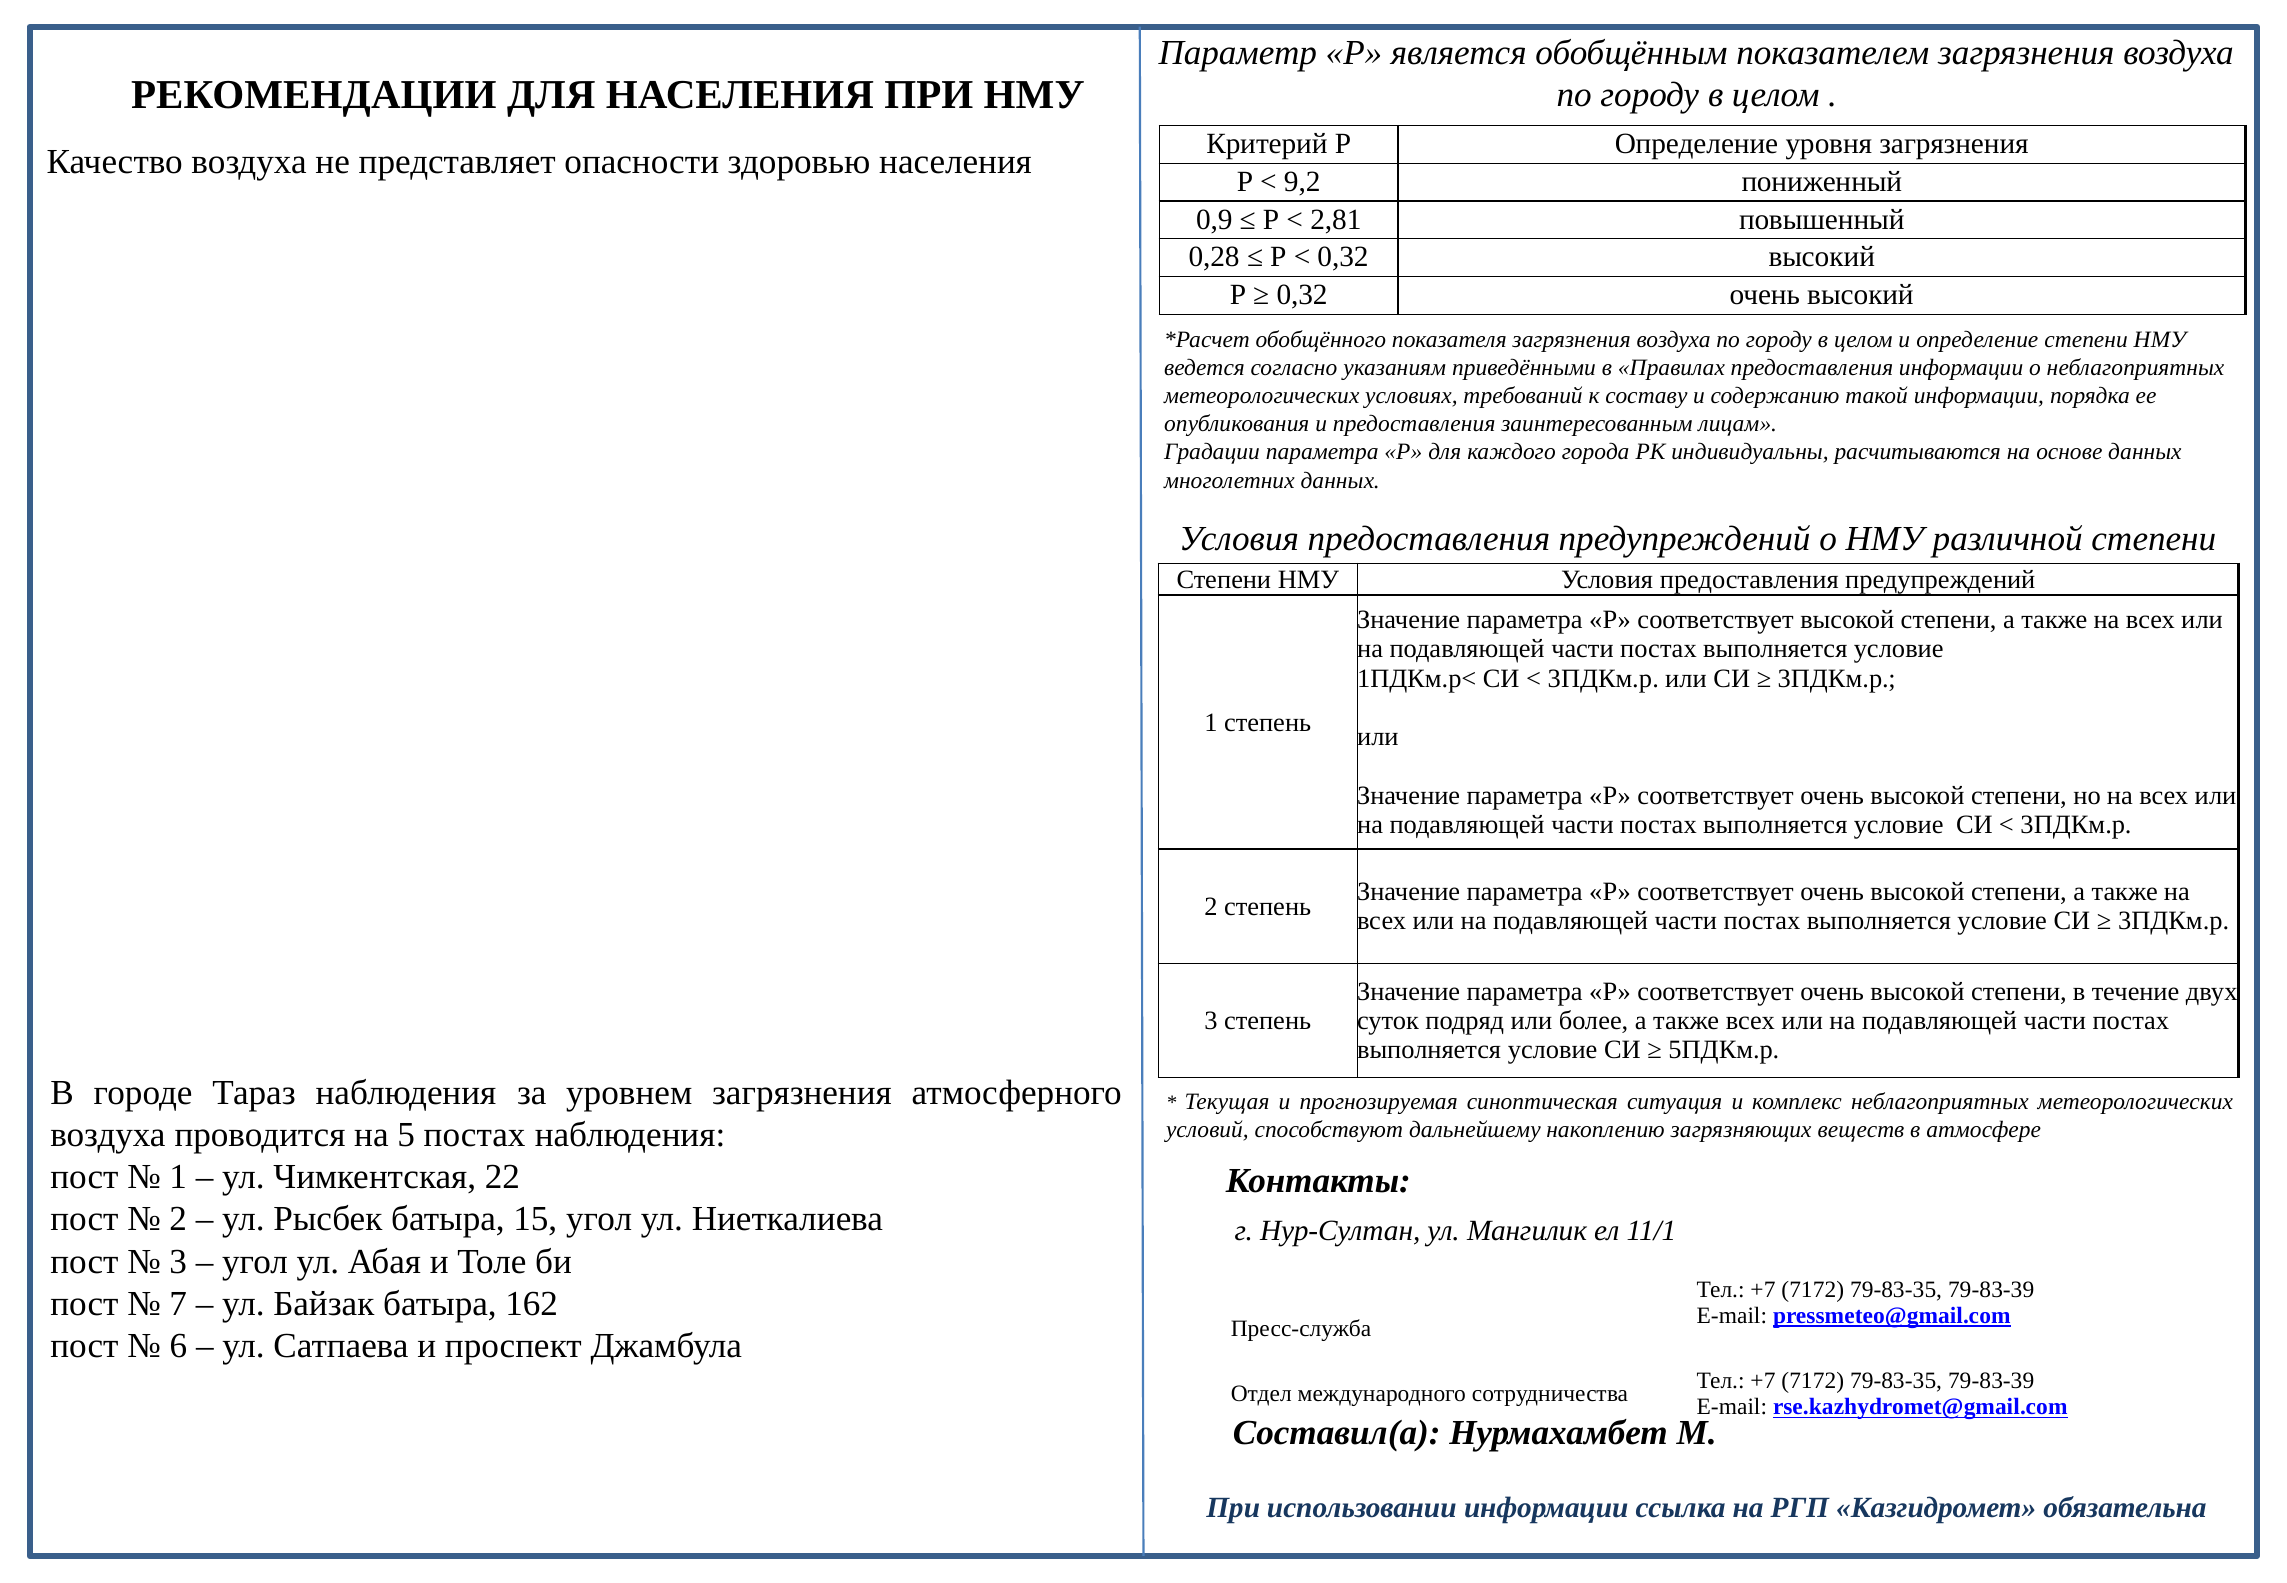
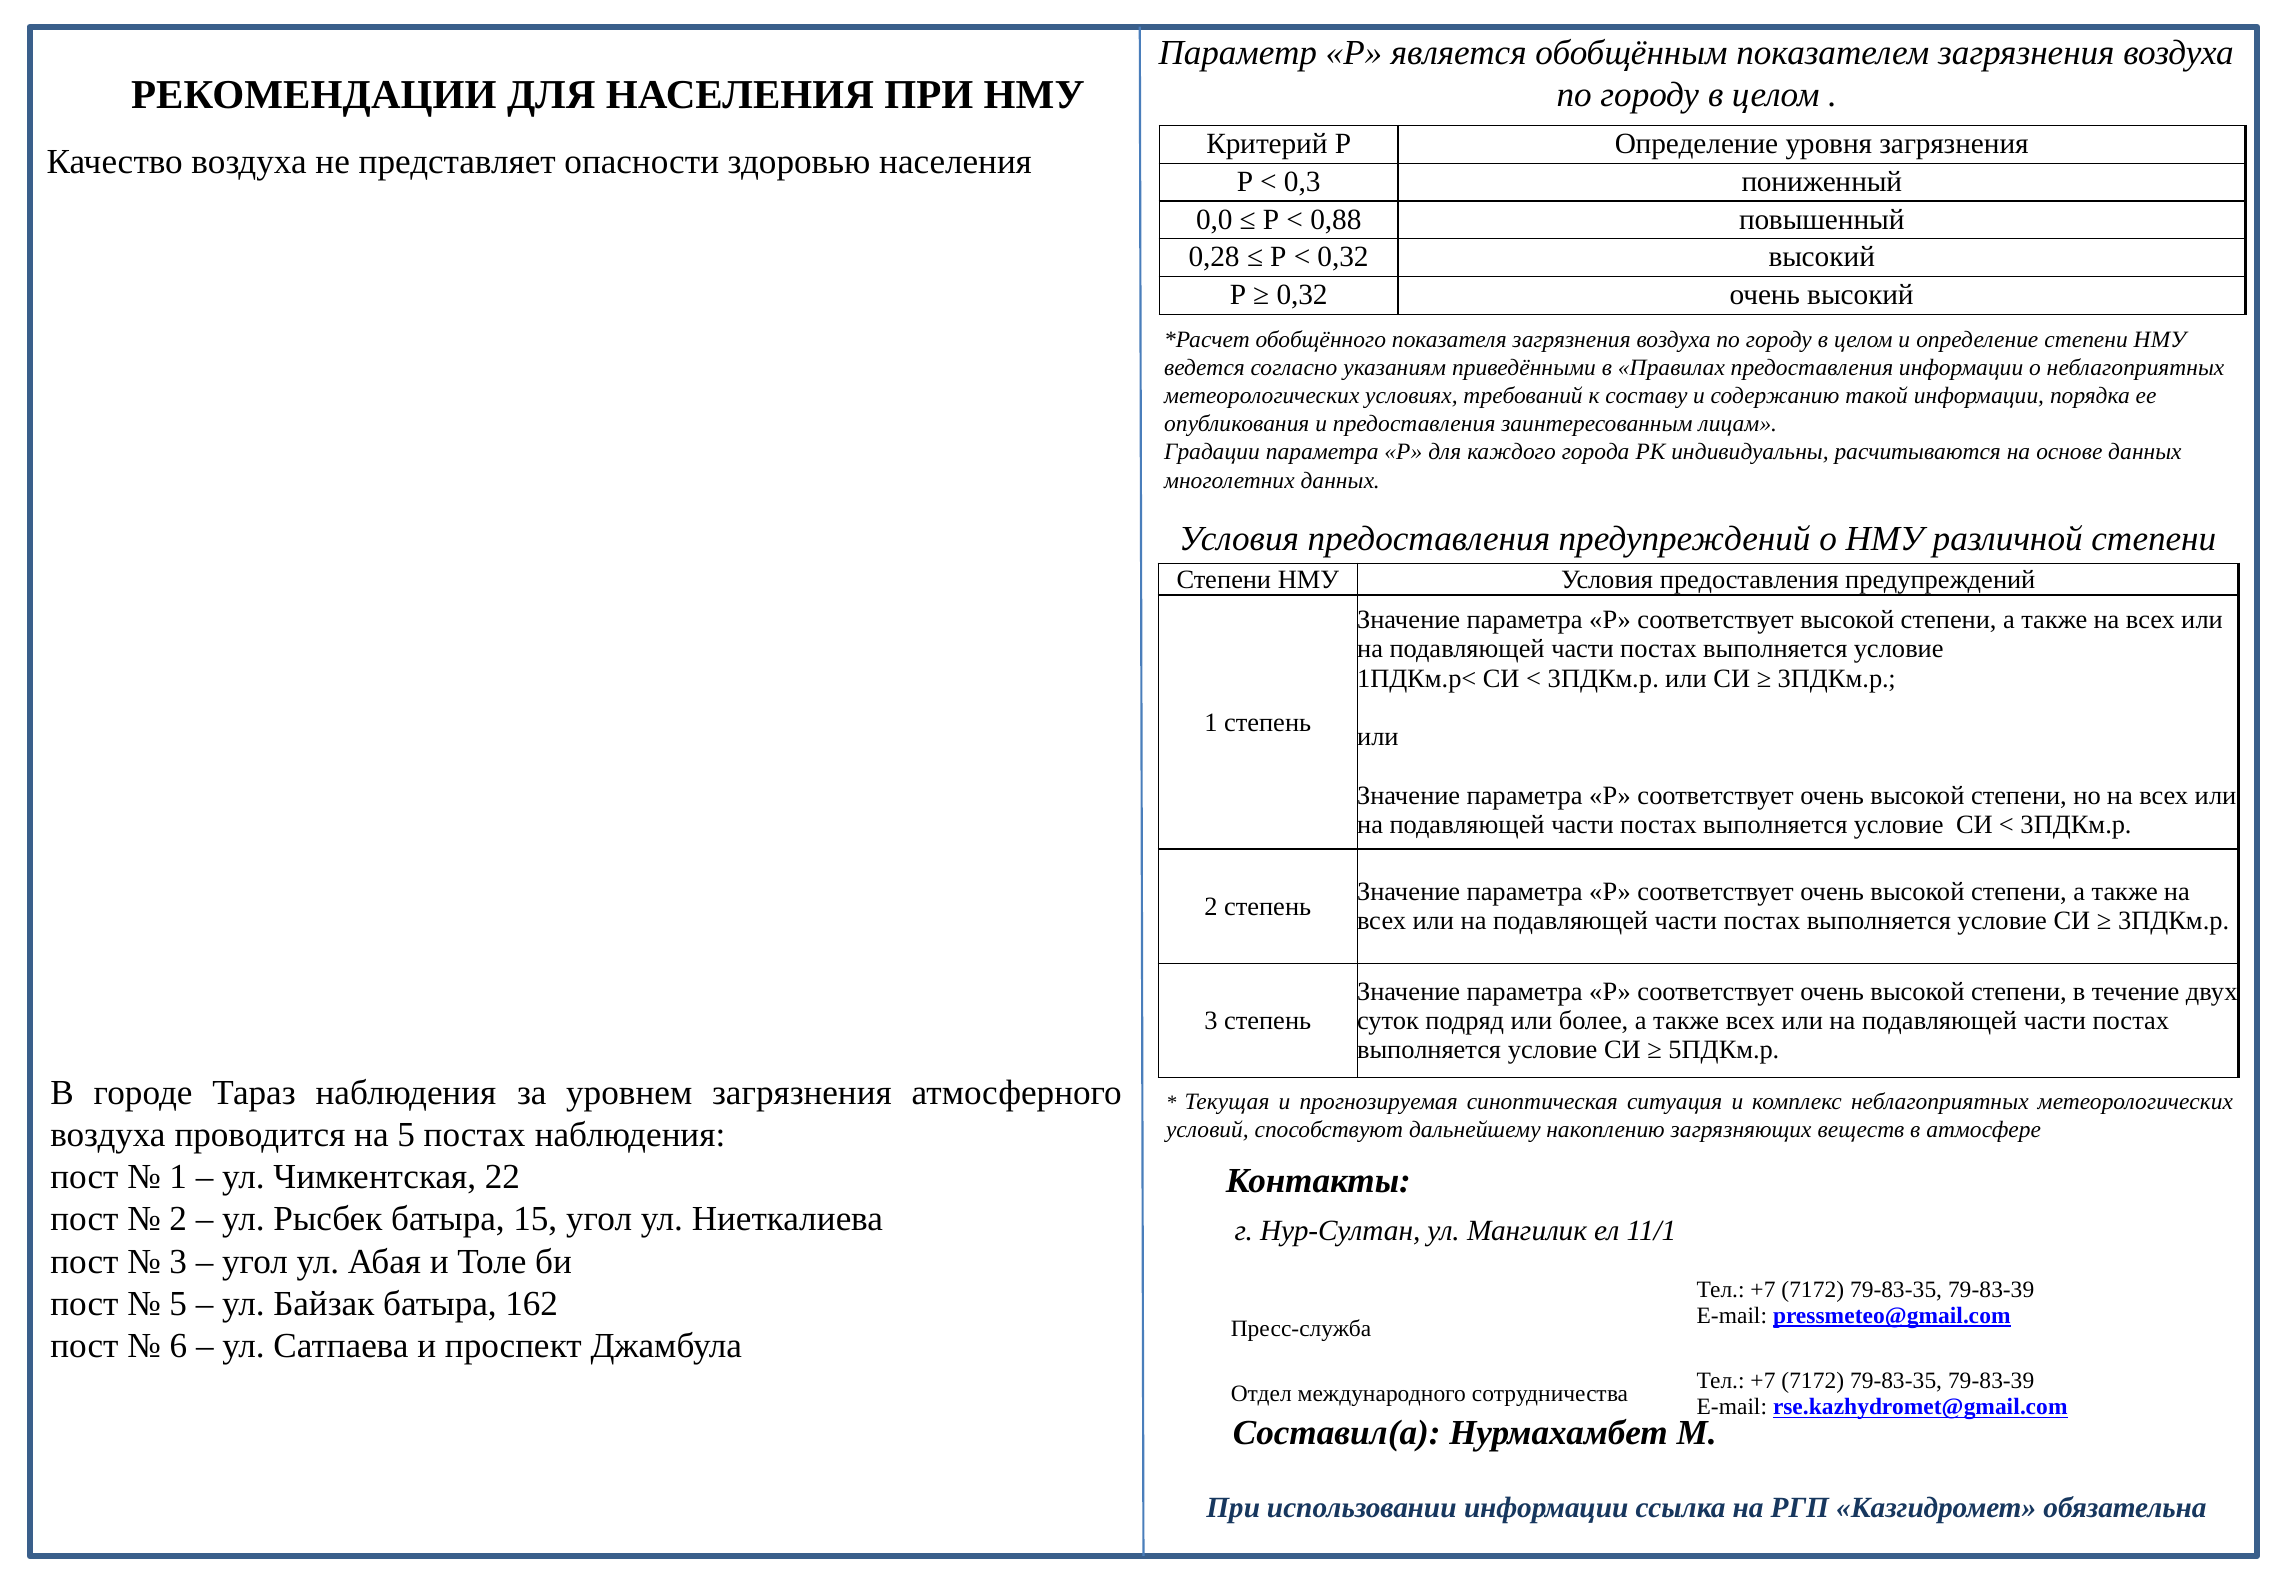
9,2: 9,2 -> 0,3
0,9: 0,9 -> 0,0
2,81: 2,81 -> 0,88
7 at (178, 1304): 7 -> 5
